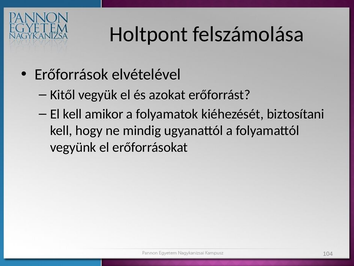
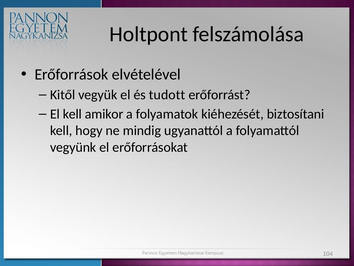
azokat: azokat -> tudott
